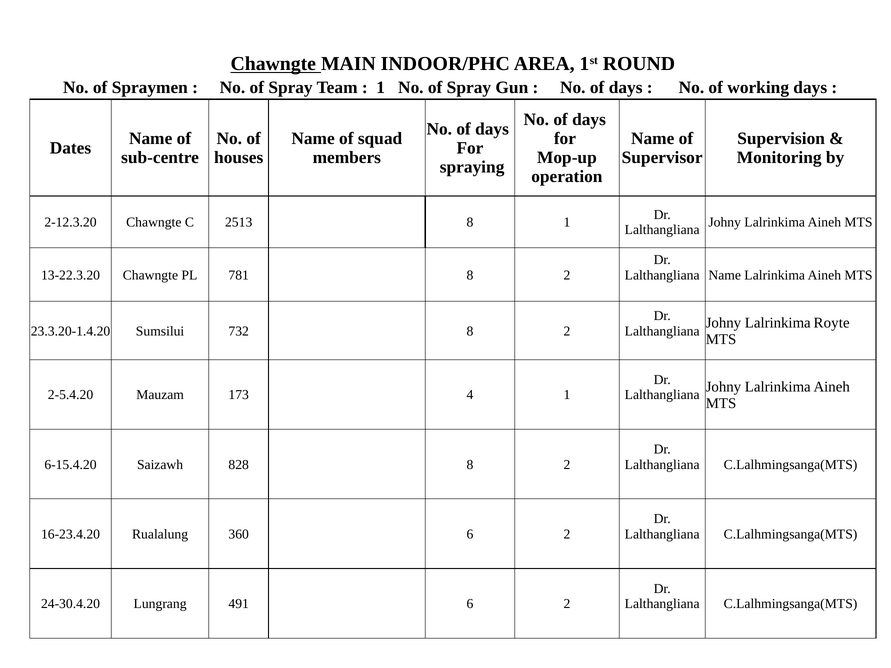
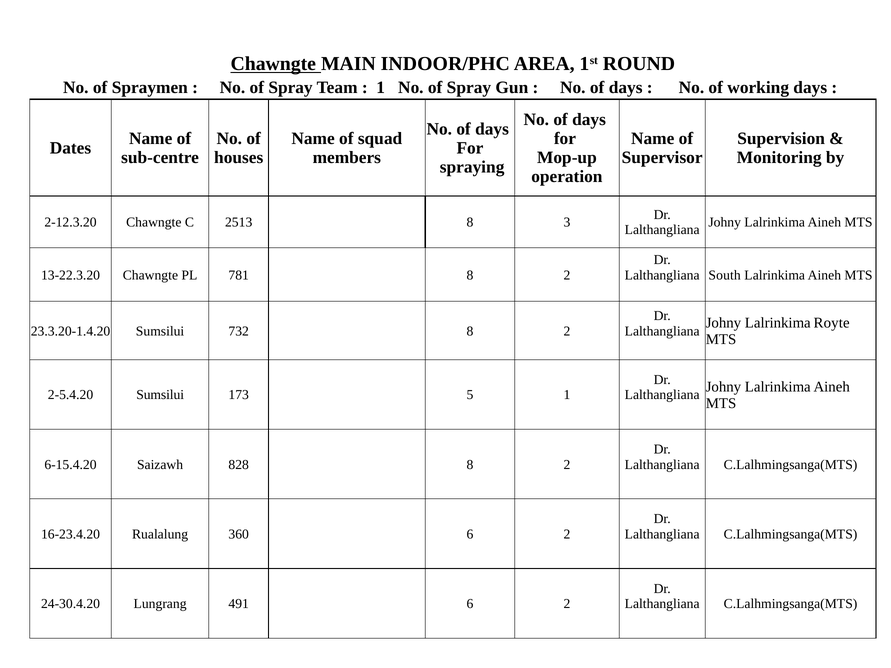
8 1: 1 -> 3
Lalthangliana Name: Name -> South
2-5.4.20 Mauzam: Mauzam -> Sumsilui
4: 4 -> 5
